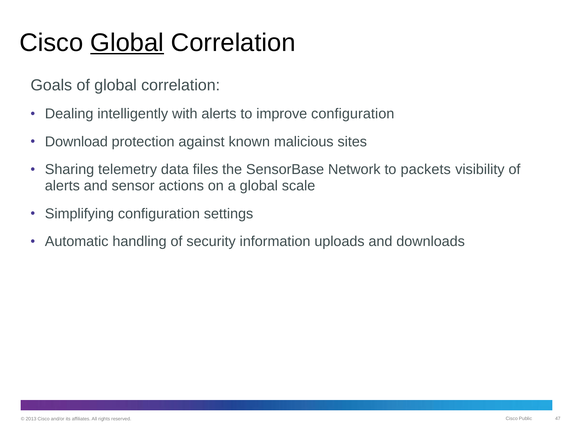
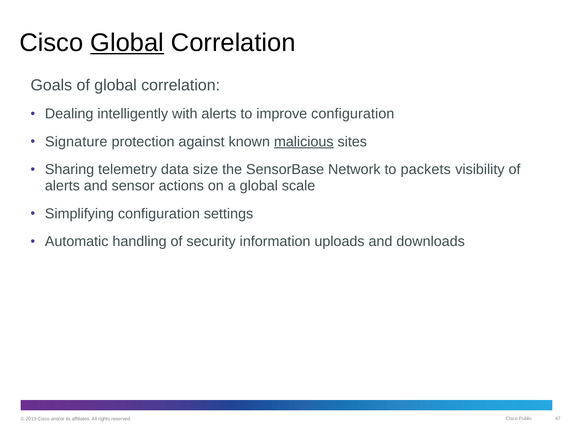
Download: Download -> Signature
malicious underline: none -> present
files: files -> size
